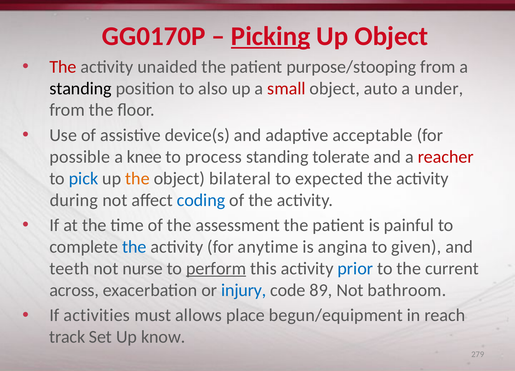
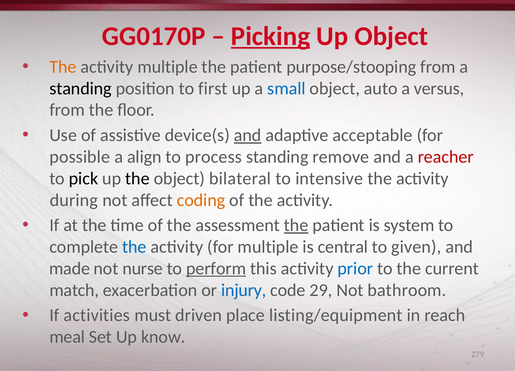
The at (63, 67) colour: red -> orange
activity unaided: unaided -> multiple
also: also -> first
small colour: red -> blue
under: under -> versus
and at (248, 135) underline: none -> present
knee: knee -> align
tolerate: tolerate -> remove
pick colour: blue -> black
the at (137, 178) colour: orange -> black
expected: expected -> intensive
coding colour: blue -> orange
the at (296, 225) underline: none -> present
painful: painful -> system
for anytime: anytime -> multiple
angina: angina -> central
teeth: teeth -> made
across: across -> match
89: 89 -> 29
allows: allows -> driven
begun/equipment: begun/equipment -> listing/equipment
track: track -> meal
